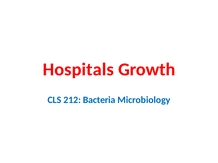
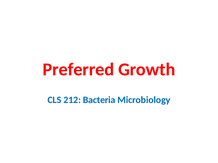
Hospitals: Hospitals -> Preferred
